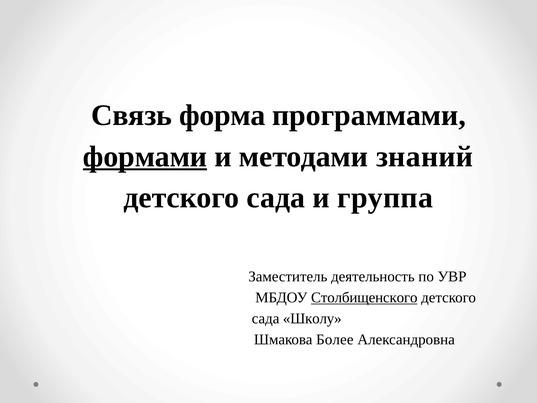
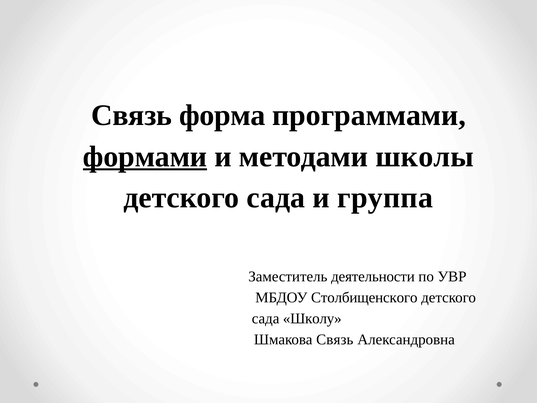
знаний: знаний -> школы
деятельность: деятельность -> деятельности
Столбищенского underline: present -> none
Шмакова Более: Более -> Связь
